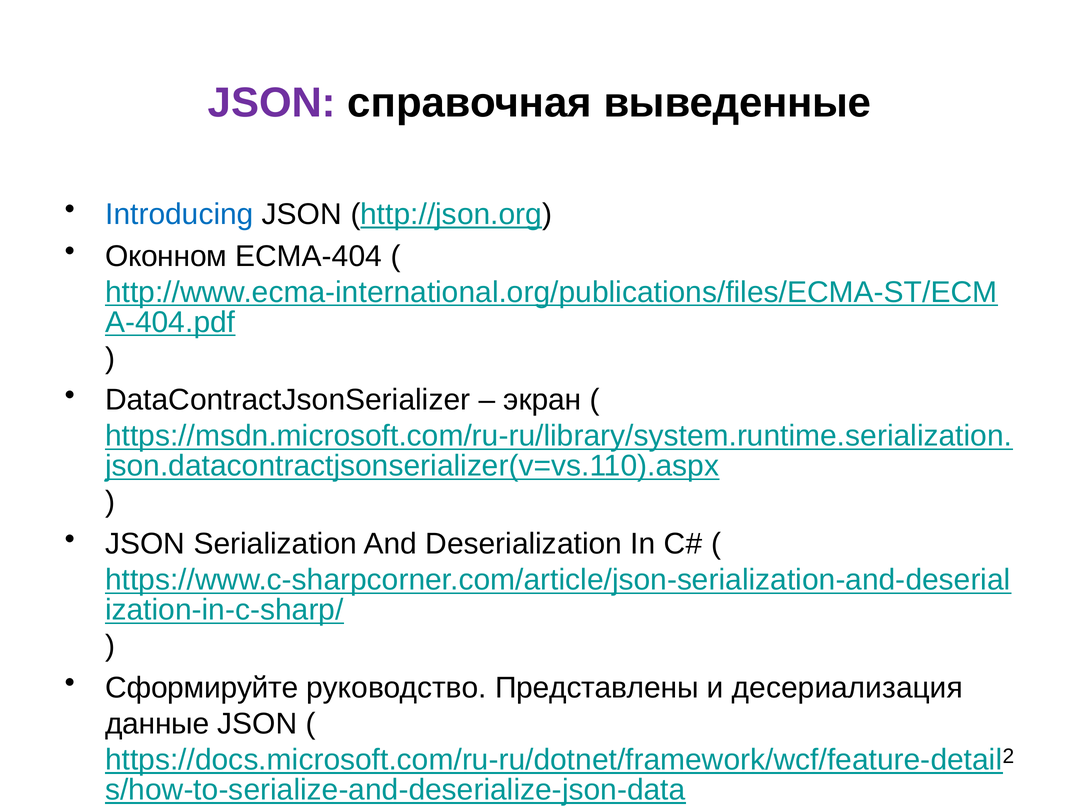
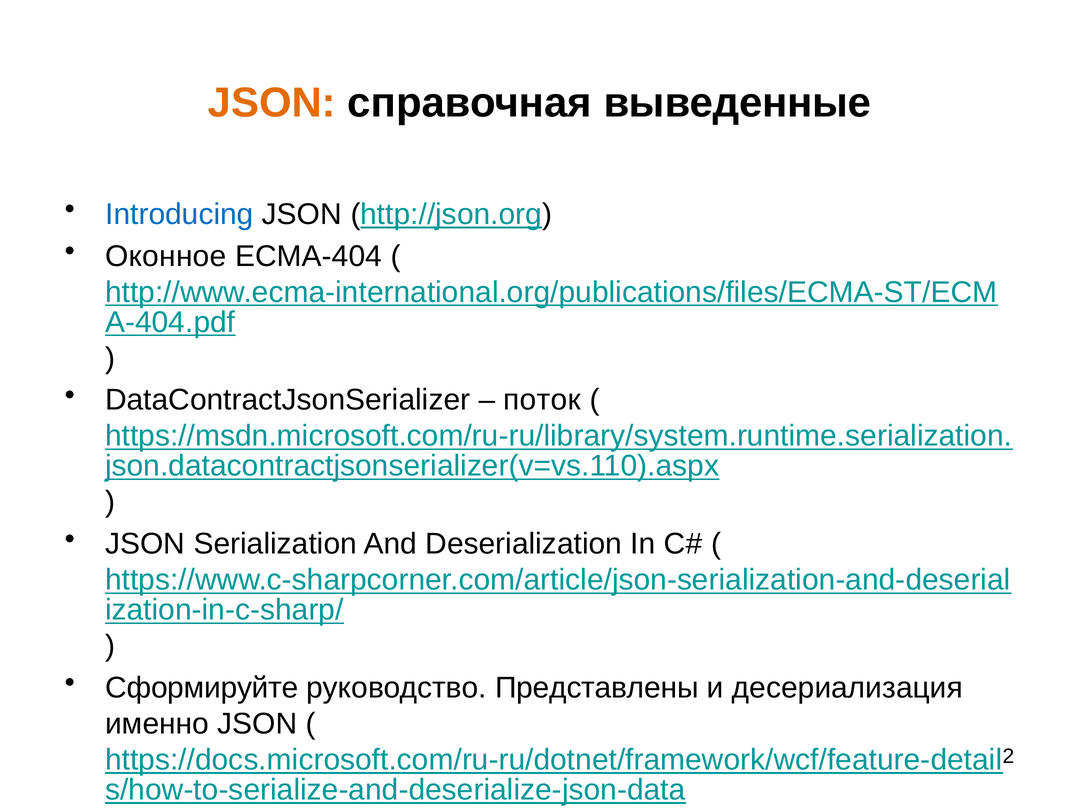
JSON at (272, 103) colour: purple -> orange
Оконном: Оконном -> Оконное
экран: экран -> поток
данные: данные -> именно
